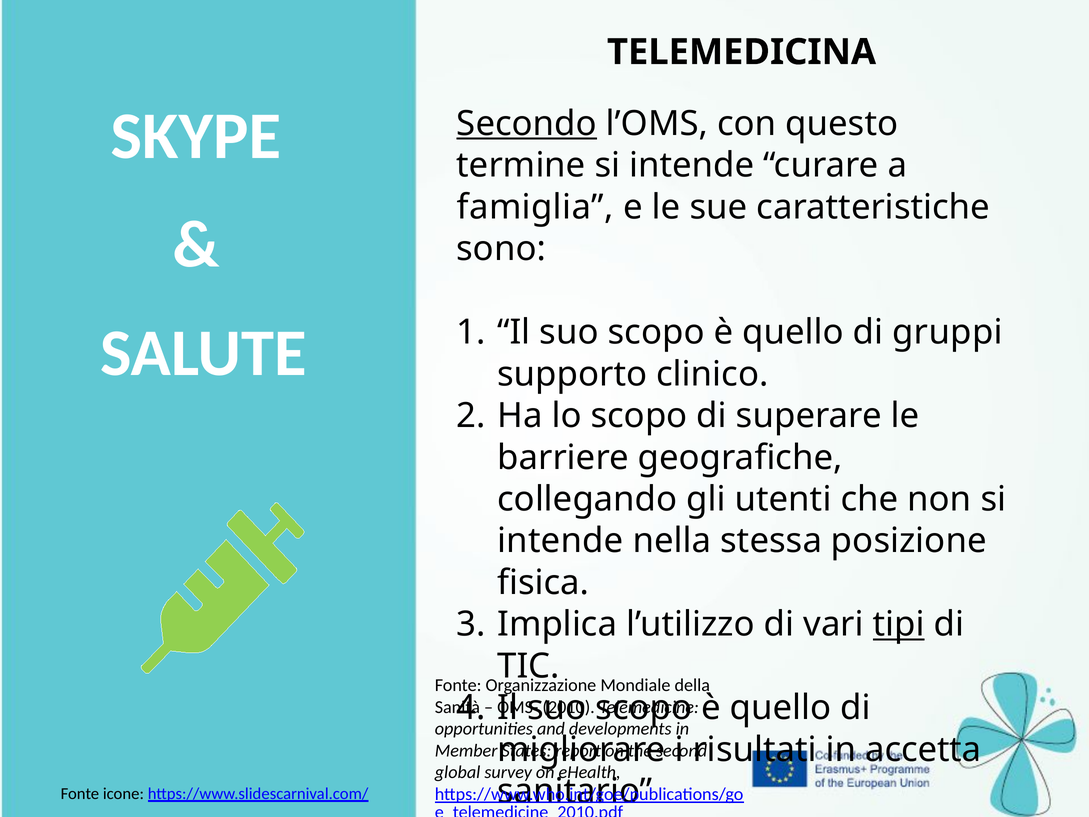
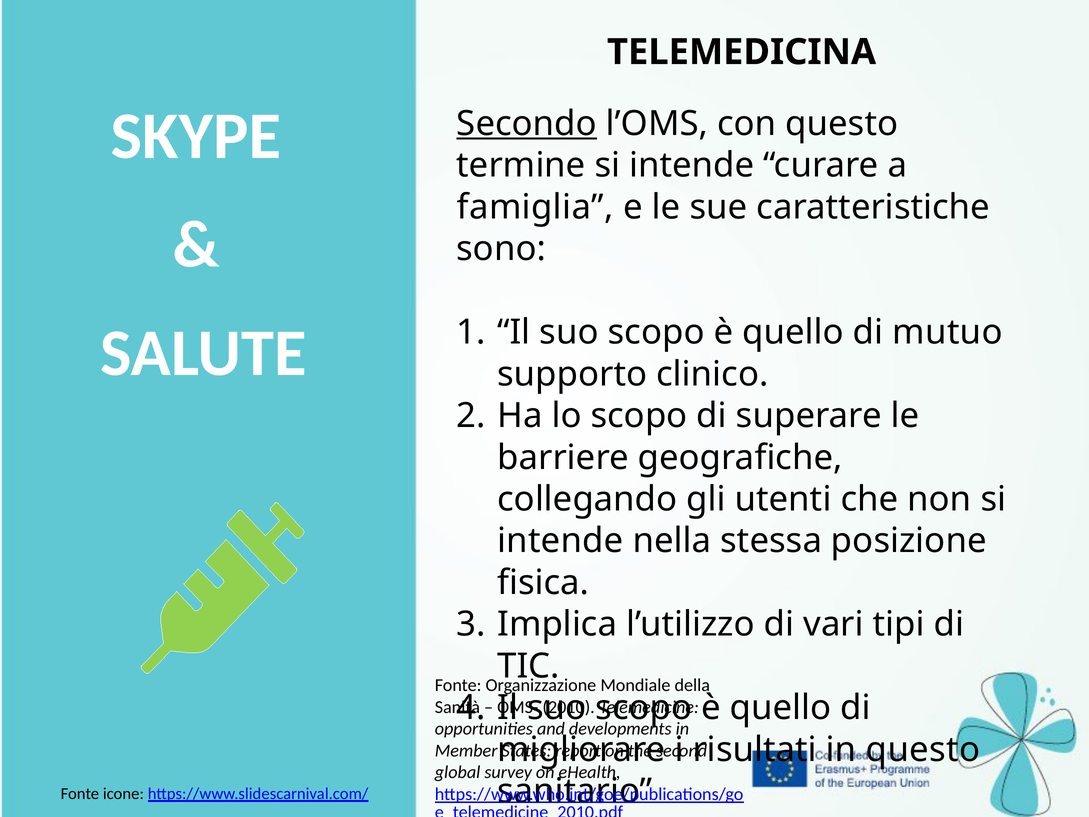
gruppi: gruppi -> mutuo
tipi underline: present -> none
in accetta: accetta -> questo
